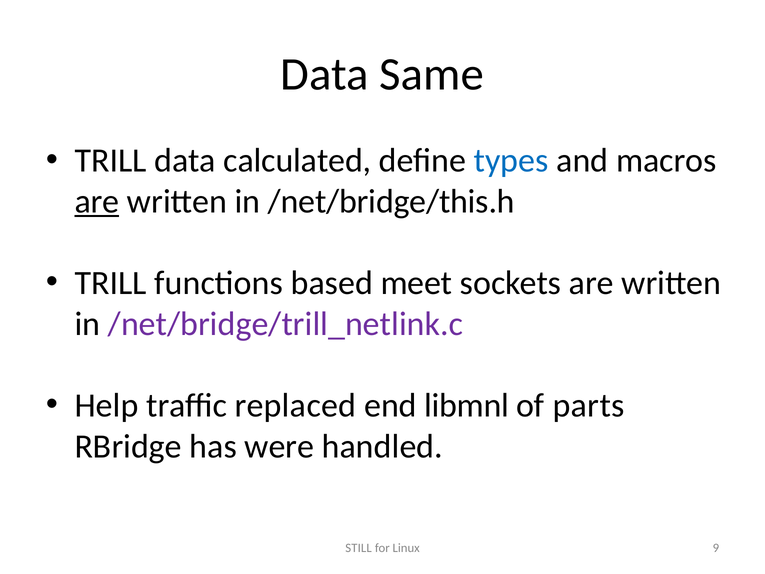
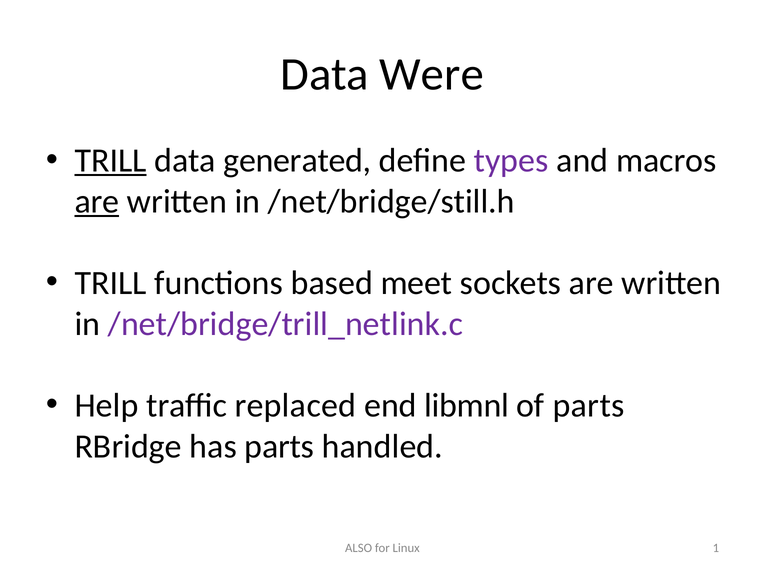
Same: Same -> Were
TRILL at (111, 160) underline: none -> present
calculated: calculated -> generated
types colour: blue -> purple
/net/bridge/this.h: /net/bridge/this.h -> /net/bridge/still.h
has were: were -> parts
STILL: STILL -> ALSO
9: 9 -> 1
